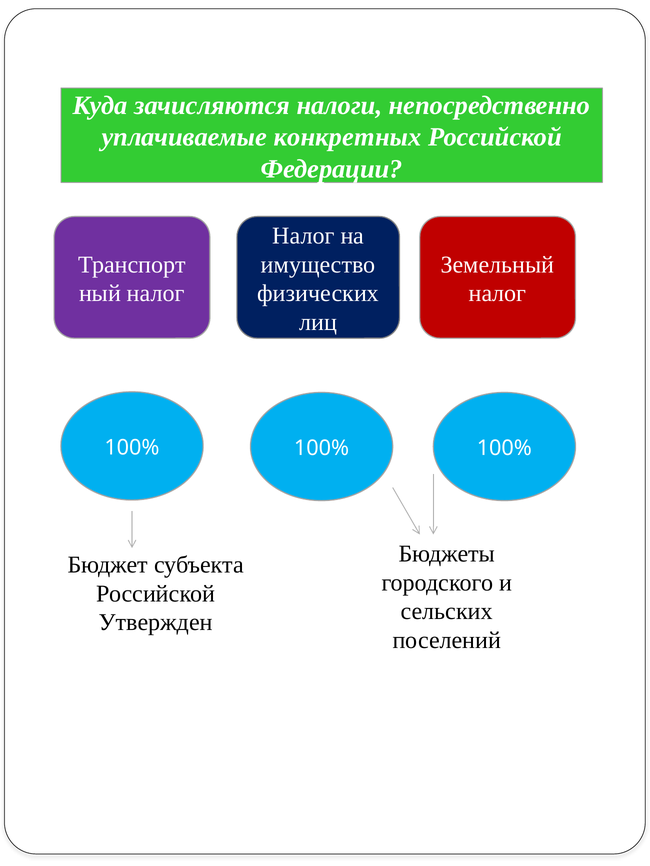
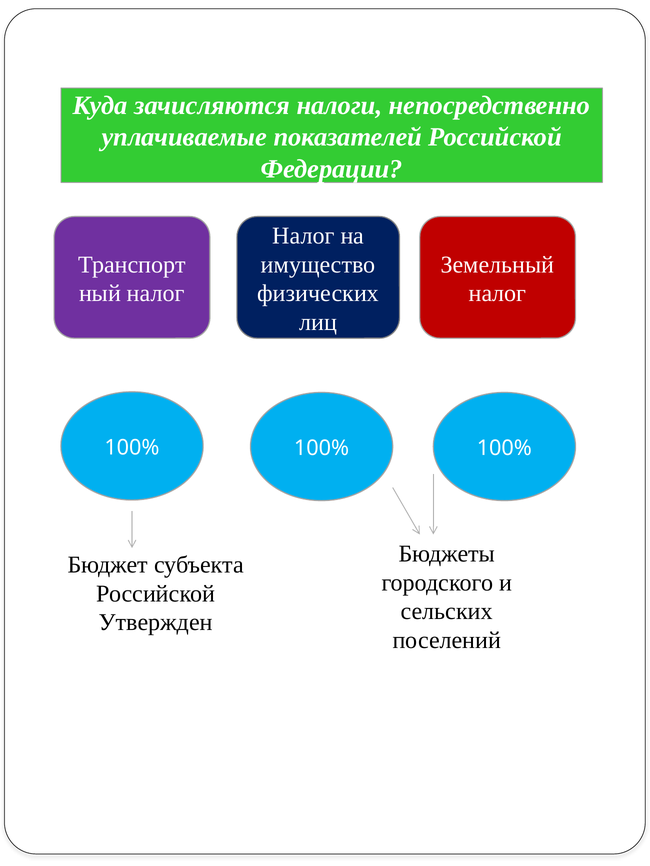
конкретных: конкретных -> показателей
